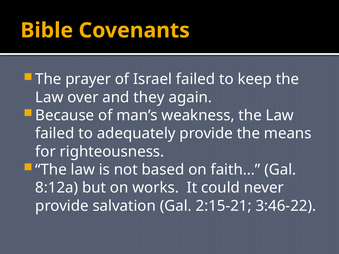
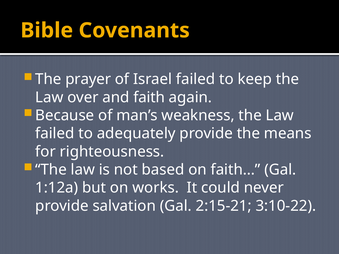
and they: they -> faith
8:12a: 8:12a -> 1:12a
3:46-22: 3:46-22 -> 3:10-22
